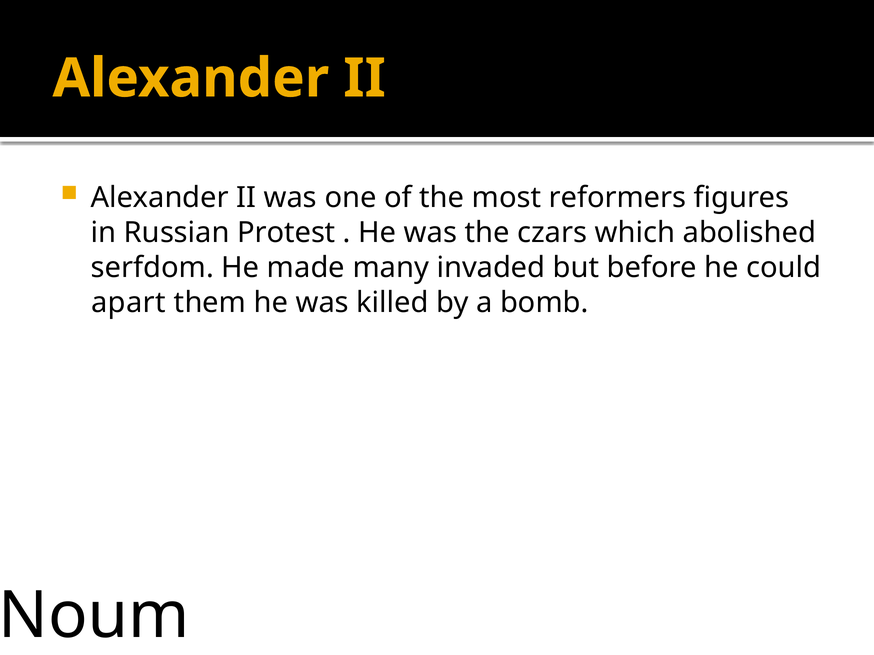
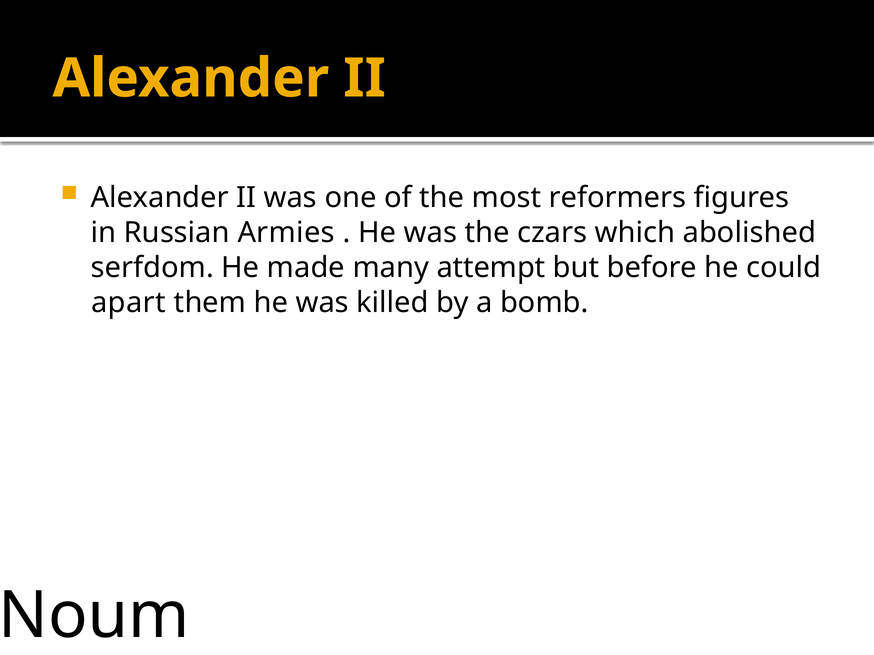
Protest: Protest -> Armies
invaded: invaded -> attempt
